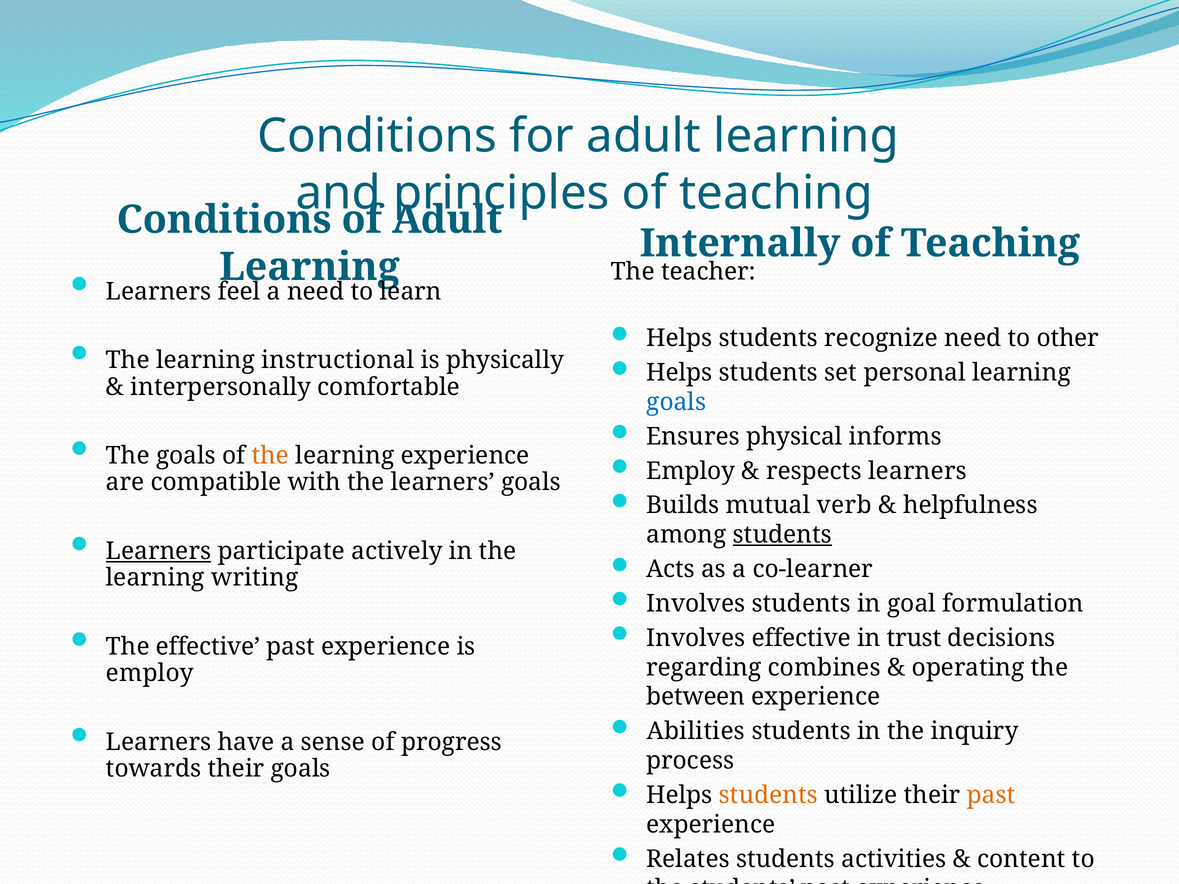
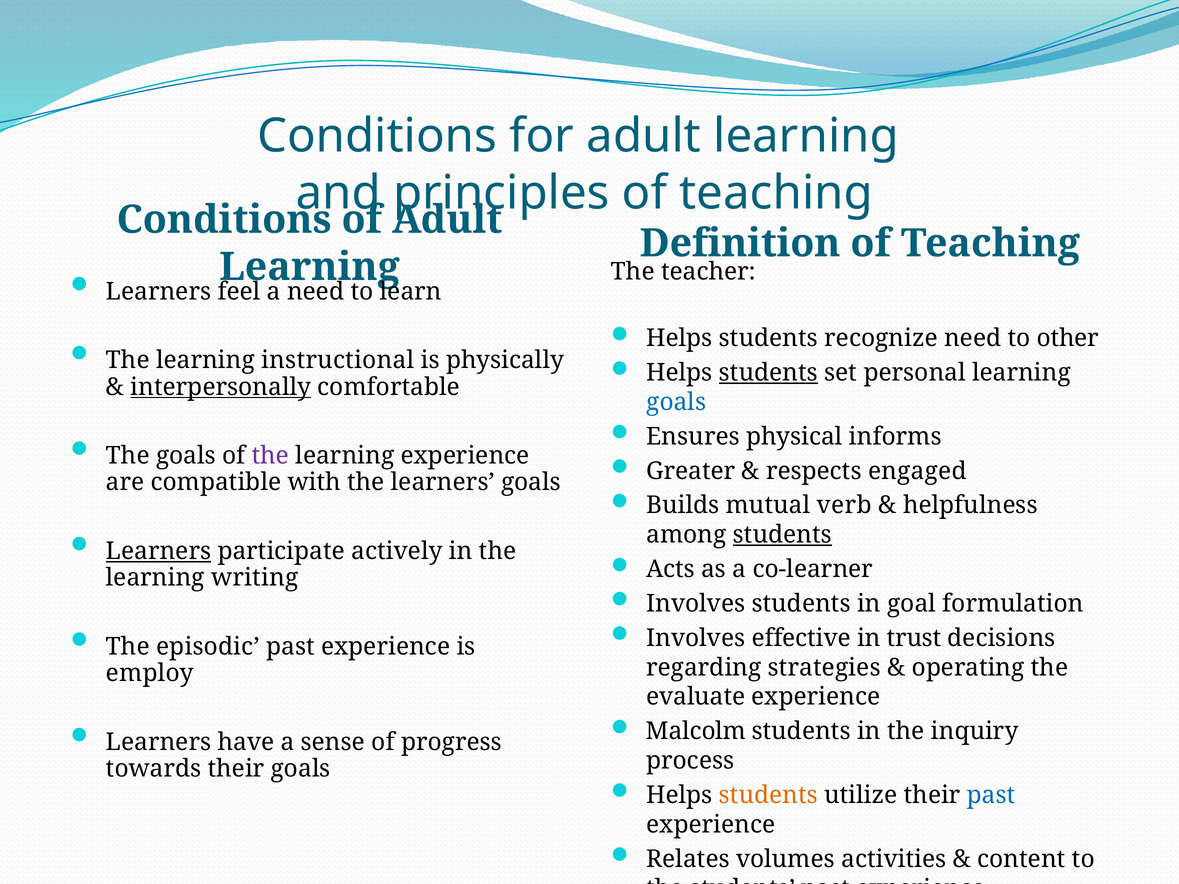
Internally: Internally -> Definition
students at (768, 373) underline: none -> present
interpersonally underline: none -> present
the at (270, 456) colour: orange -> purple
Employ at (691, 471): Employ -> Greater
respects learners: learners -> engaged
The effective: effective -> episodic
combines: combines -> strategies
between: between -> evaluate
Abilities: Abilities -> Malcolm
past at (991, 795) colour: orange -> blue
Relates students: students -> volumes
